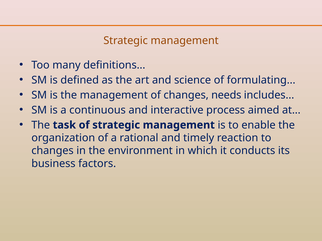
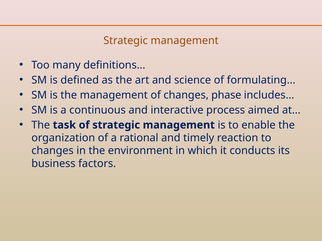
needs: needs -> phase
